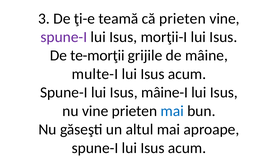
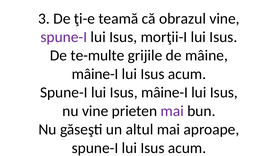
că prieten: prieten -> obrazul
te-morţii: te-morţii -> te-multe
multe-I at (95, 74): multe-I -> mâine-I
mai at (172, 111) colour: blue -> purple
